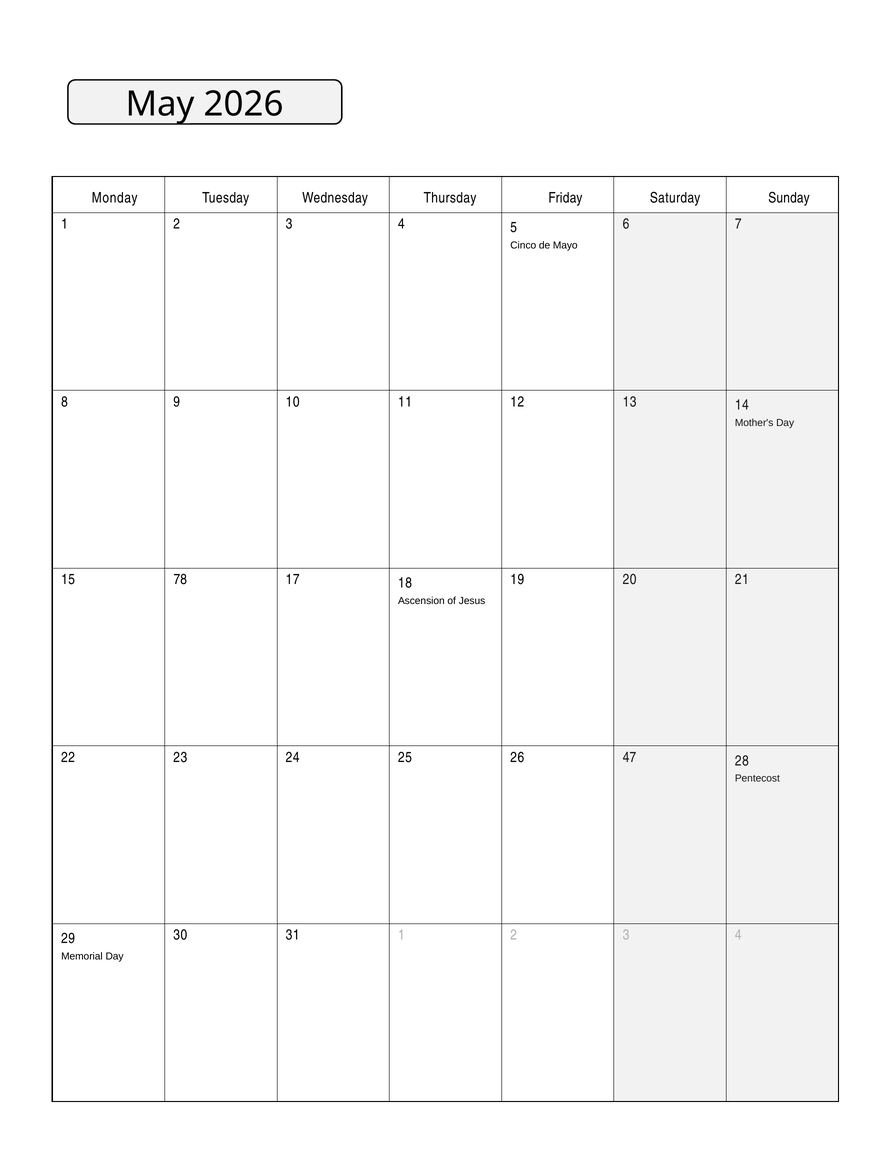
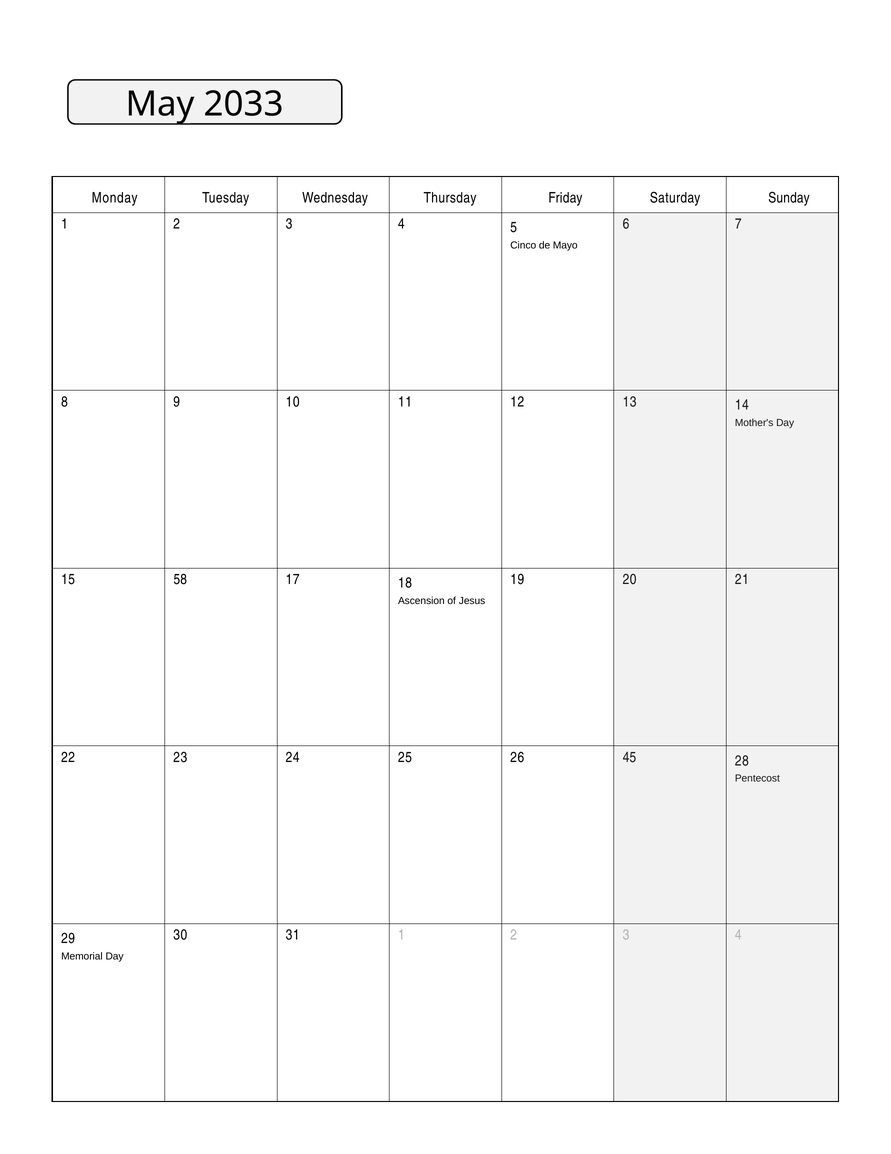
2026: 2026 -> 2033
78: 78 -> 58
47: 47 -> 45
